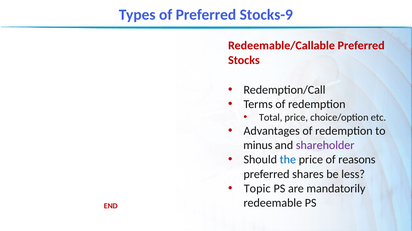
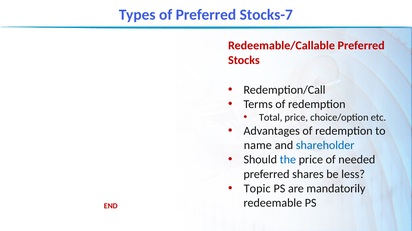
Stocks-9: Stocks-9 -> Stocks-7
minus: minus -> name
shareholder colour: purple -> blue
reasons: reasons -> needed
